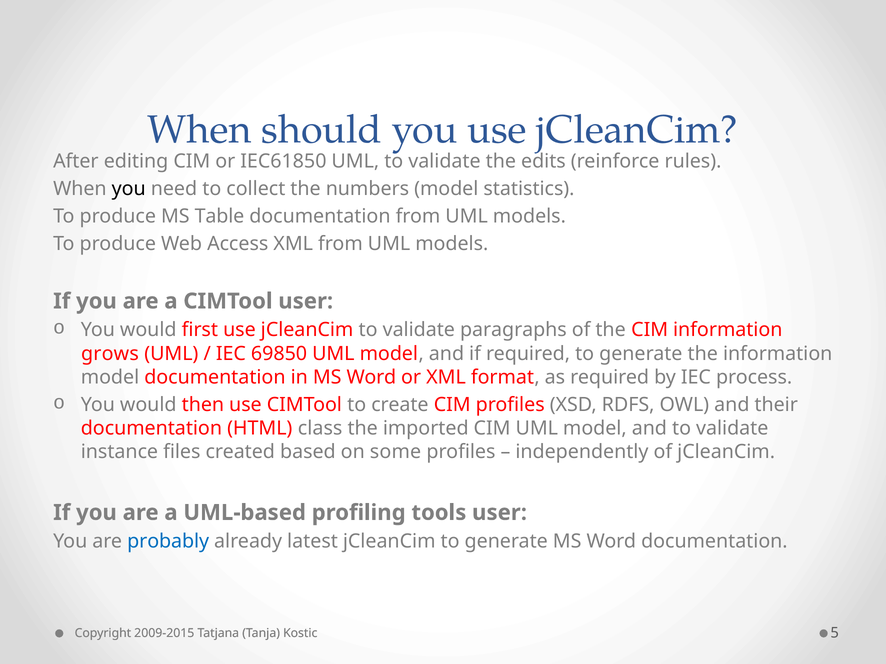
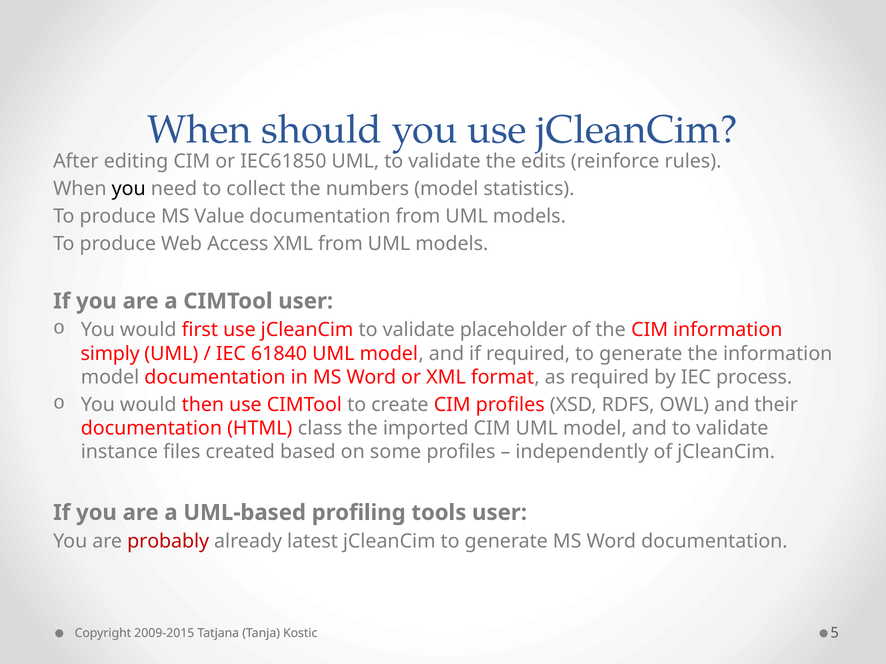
Table: Table -> Value
paragraphs: paragraphs -> placeholder
grows: grows -> simply
69850: 69850 -> 61840
probably colour: blue -> red
